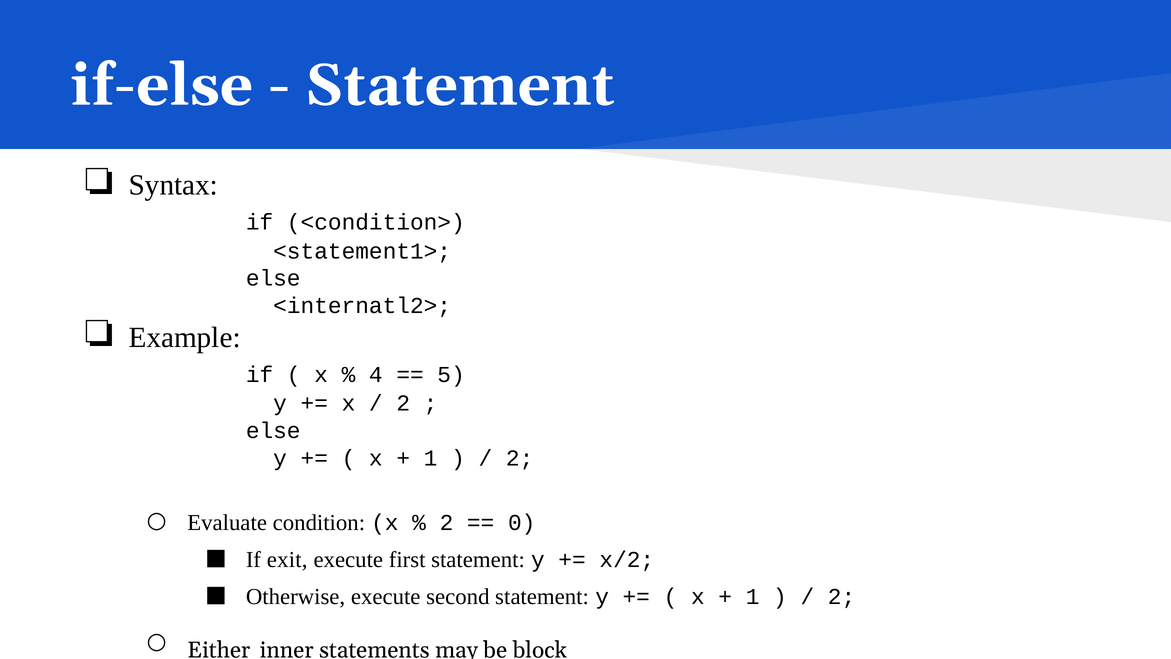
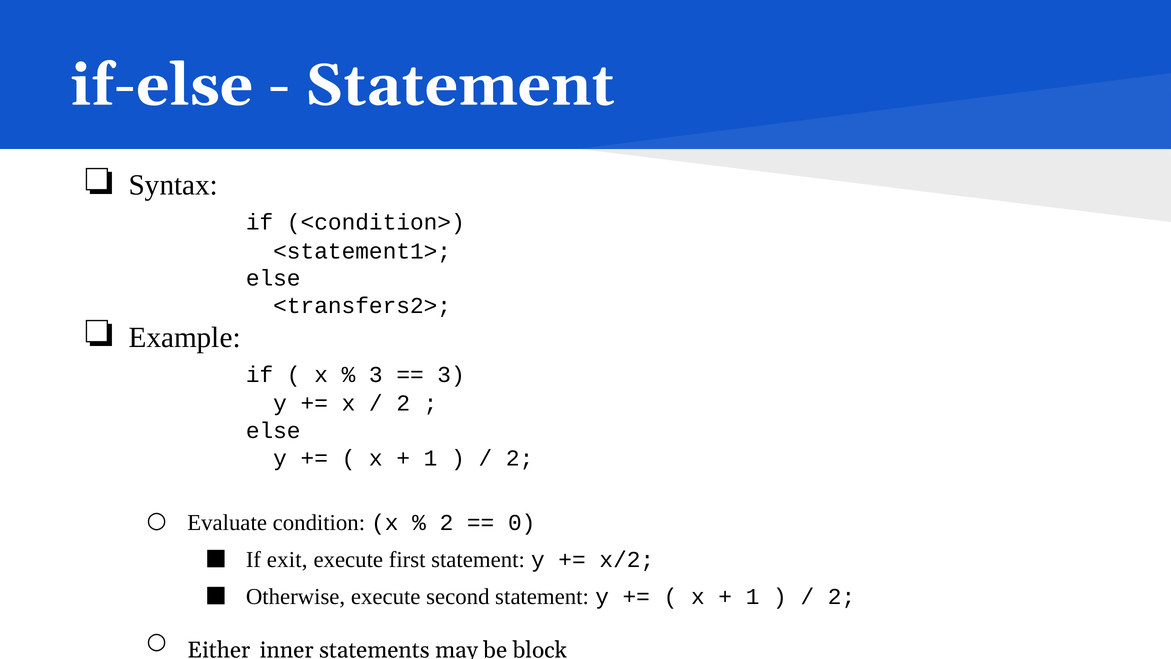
<internatl2>: <internatl2> -> <transfers2>
4 at (376, 375): 4 -> 3
5 at (451, 375): 5 -> 3
